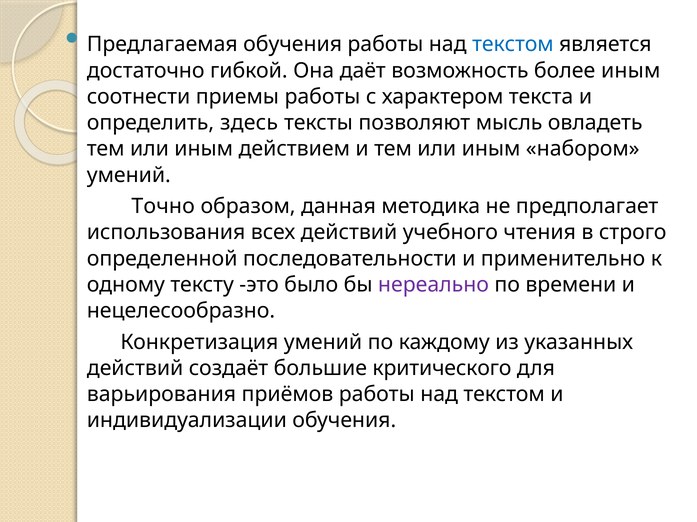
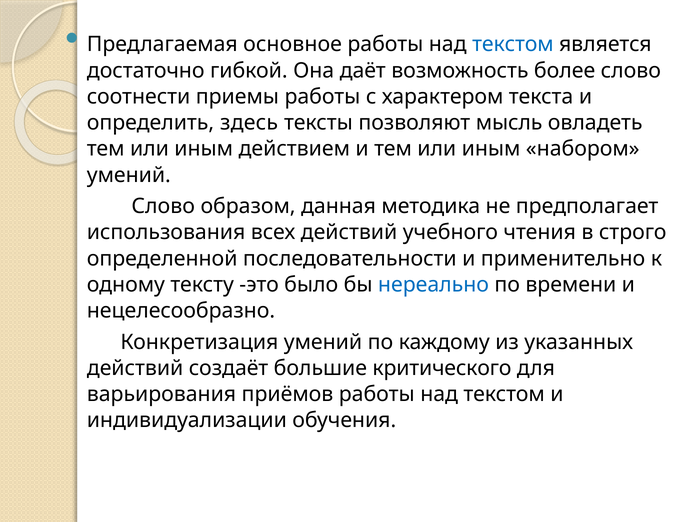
Предлагаемая обучения: обучения -> основное
более иным: иным -> слово
Точно at (163, 207): Точно -> Слово
нереально colour: purple -> blue
